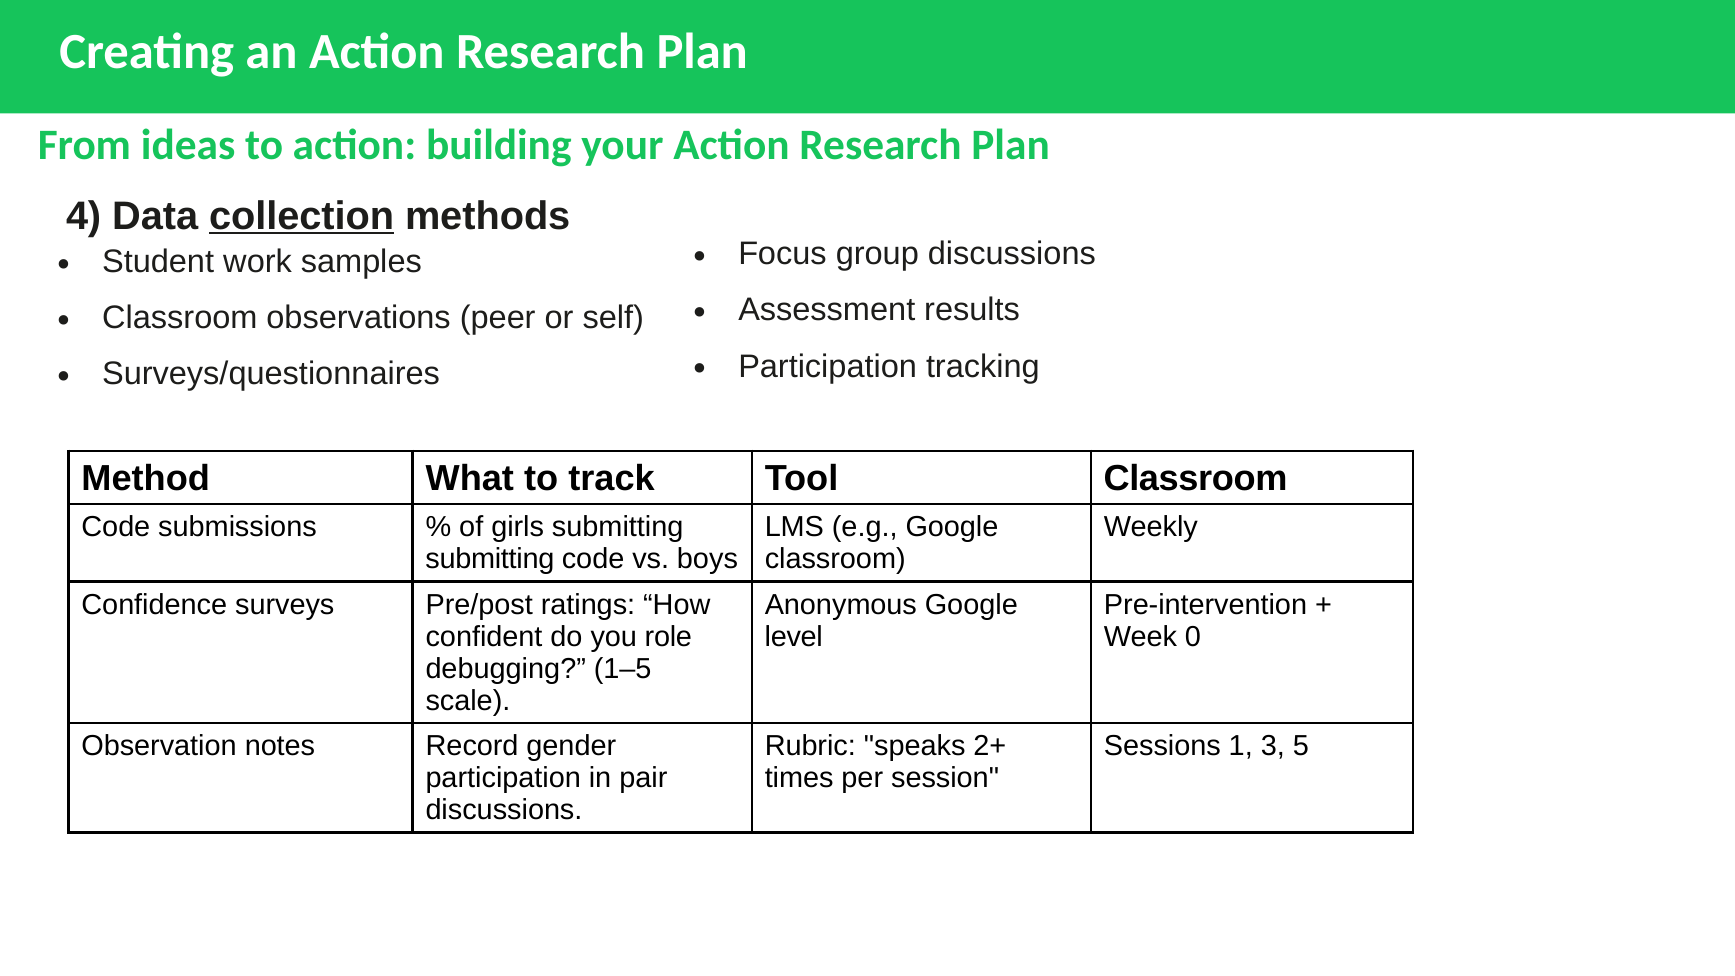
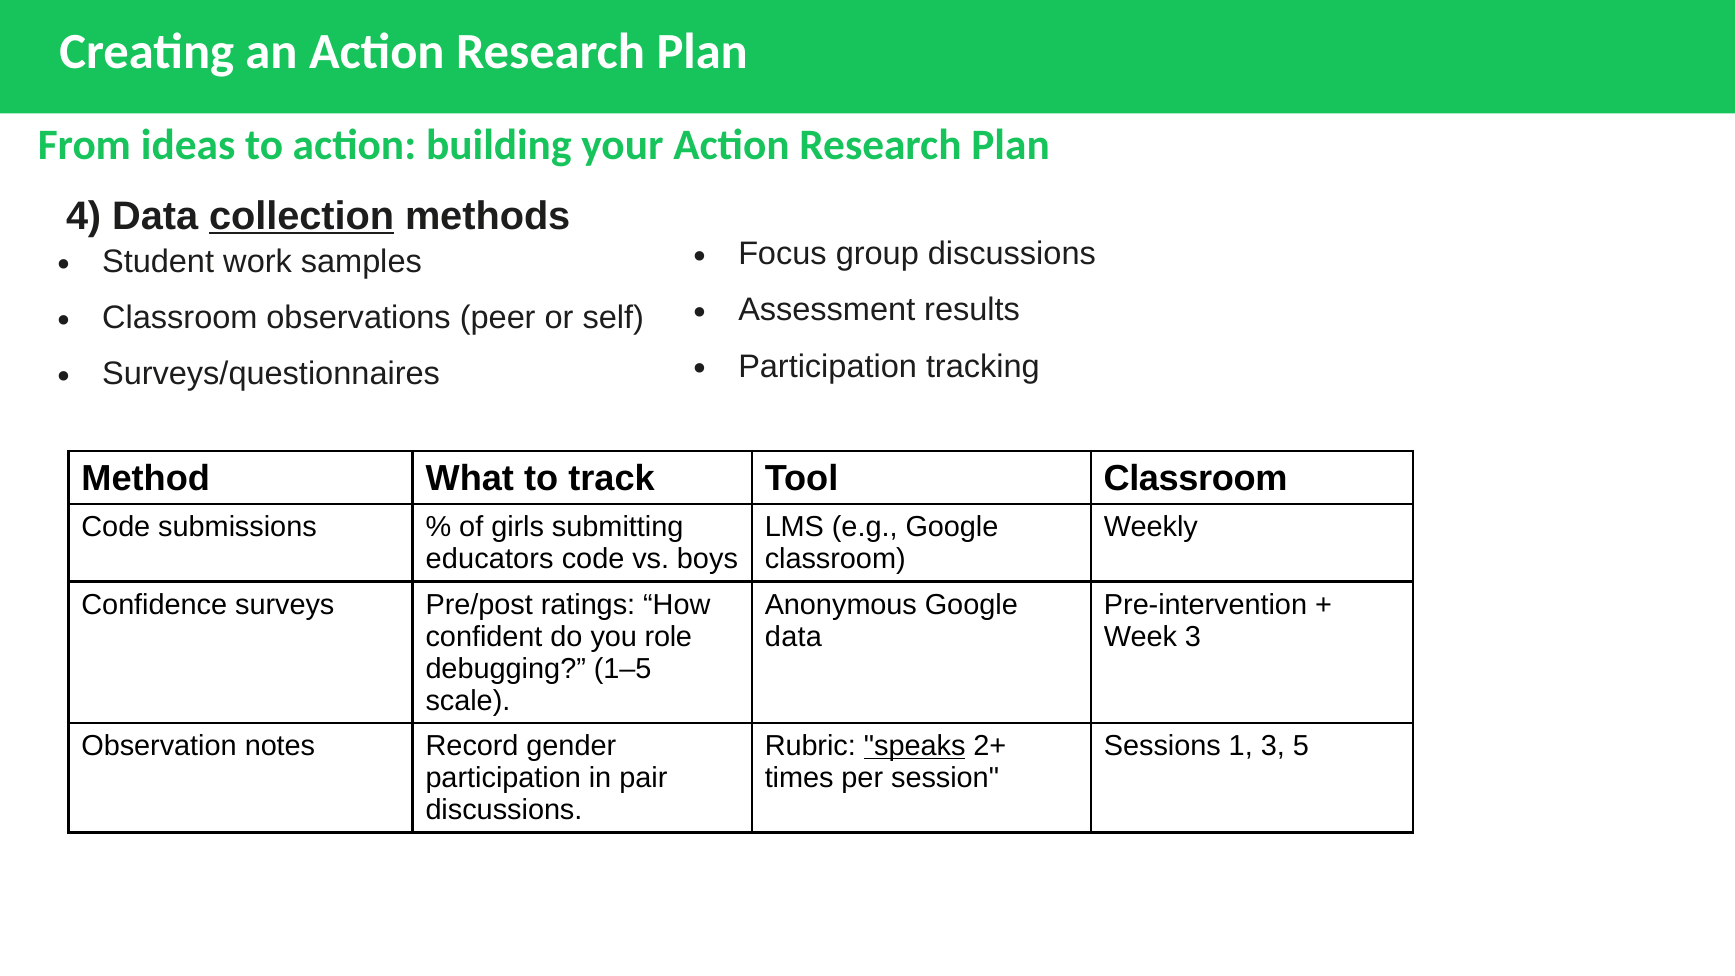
submitting at (490, 559): submitting -> educators
level at (794, 637): level -> data
Week 0: 0 -> 3
speaks underline: none -> present
